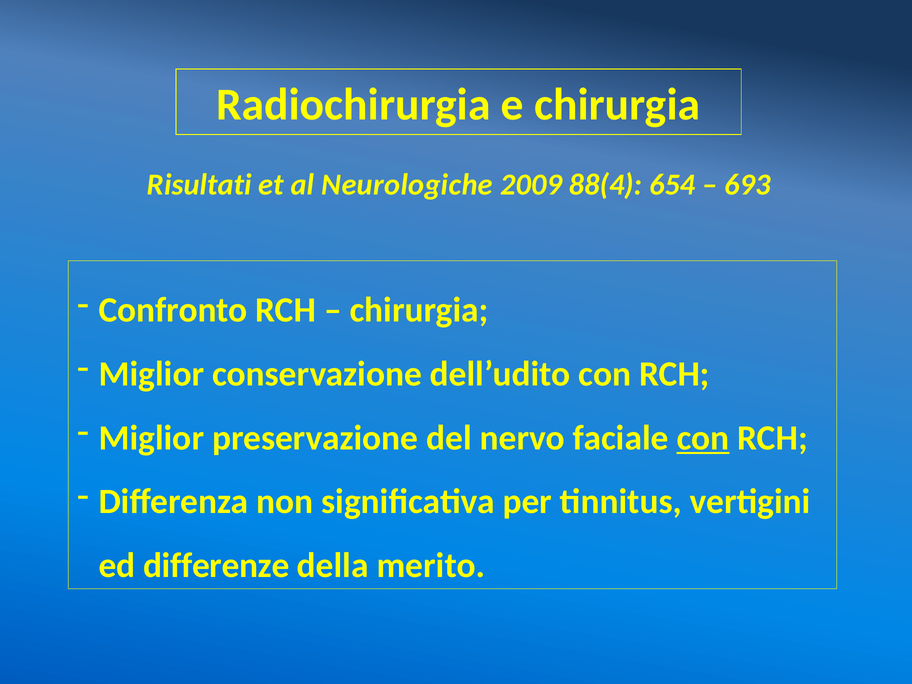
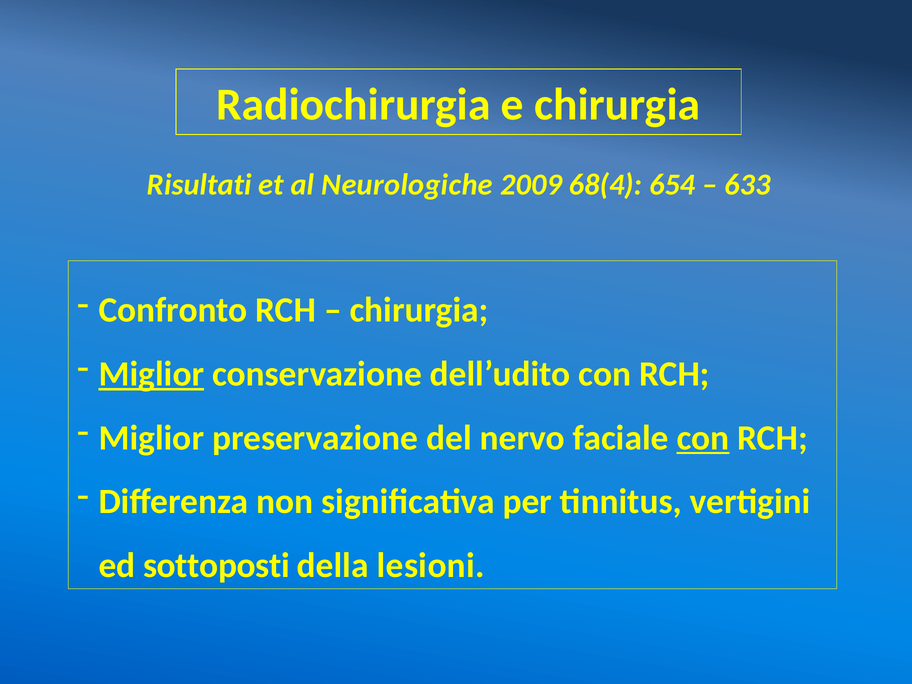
88(4: 88(4 -> 68(4
693: 693 -> 633
Miglior at (151, 374) underline: none -> present
differenze: differenze -> sottoposti
merito: merito -> lesioni
